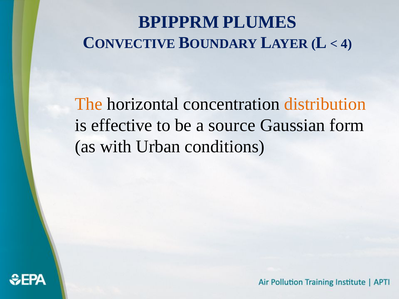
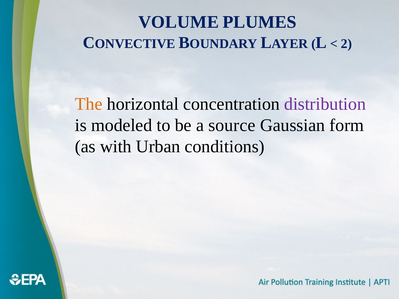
BPIPPRM: BPIPPRM -> VOLUME
4: 4 -> 2
distribution colour: orange -> purple
effective: effective -> modeled
